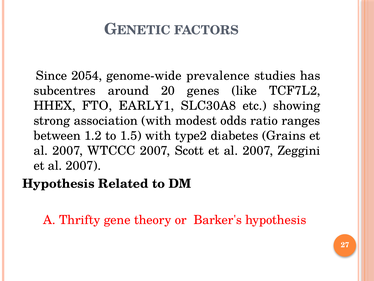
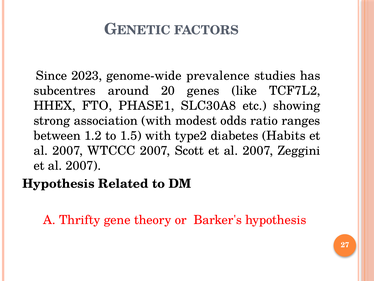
2054: 2054 -> 2023
EARLY1: EARLY1 -> PHASE1
Grains: Grains -> Habits
